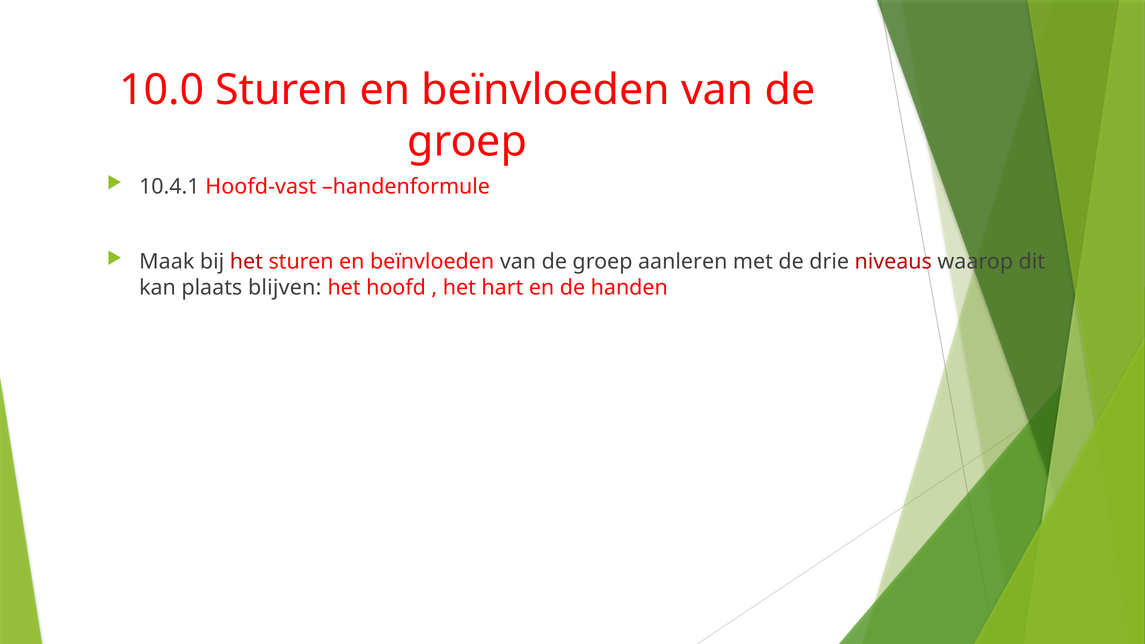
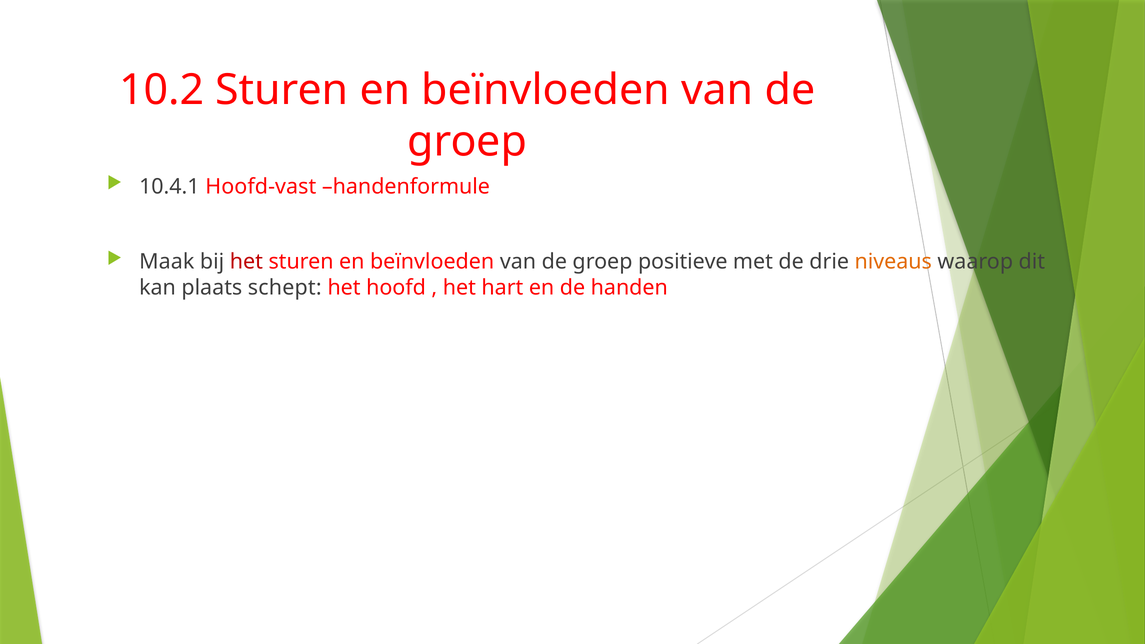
10.0: 10.0 -> 10.2
aanleren: aanleren -> positieve
niveaus colour: red -> orange
blijven: blijven -> schept
